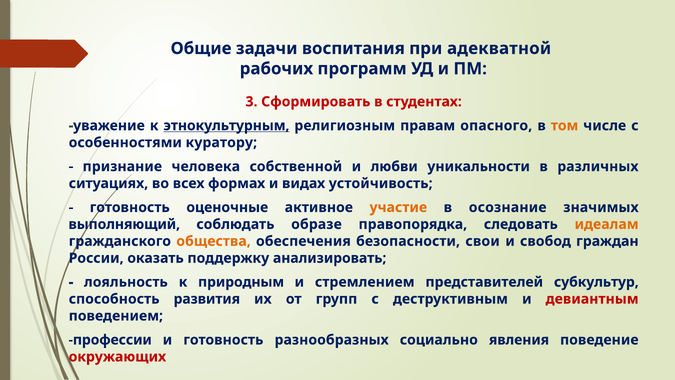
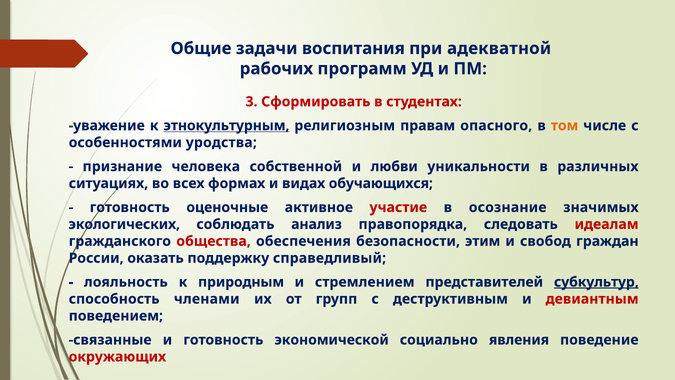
куратору: куратору -> уродства
устойчивость: устойчивость -> обучающихся
участие colour: orange -> red
выполняющий: выполняющий -> экологических
образе: образе -> анализ
идеалам colour: orange -> red
общества colour: orange -> red
свои: свои -> этим
анализировать: анализировать -> справедливый
субкультур underline: none -> present
развития: развития -> членами
профессии: профессии -> связанные
разнообразных: разнообразных -> экономической
